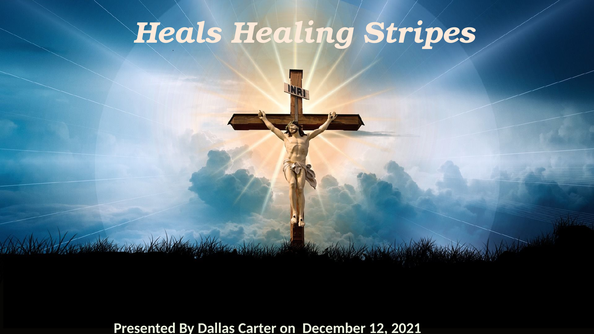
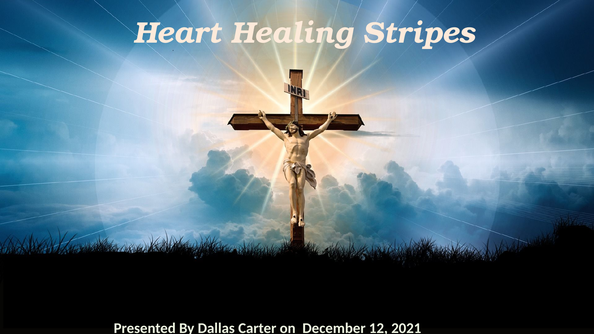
Heals: Heals -> Heart
